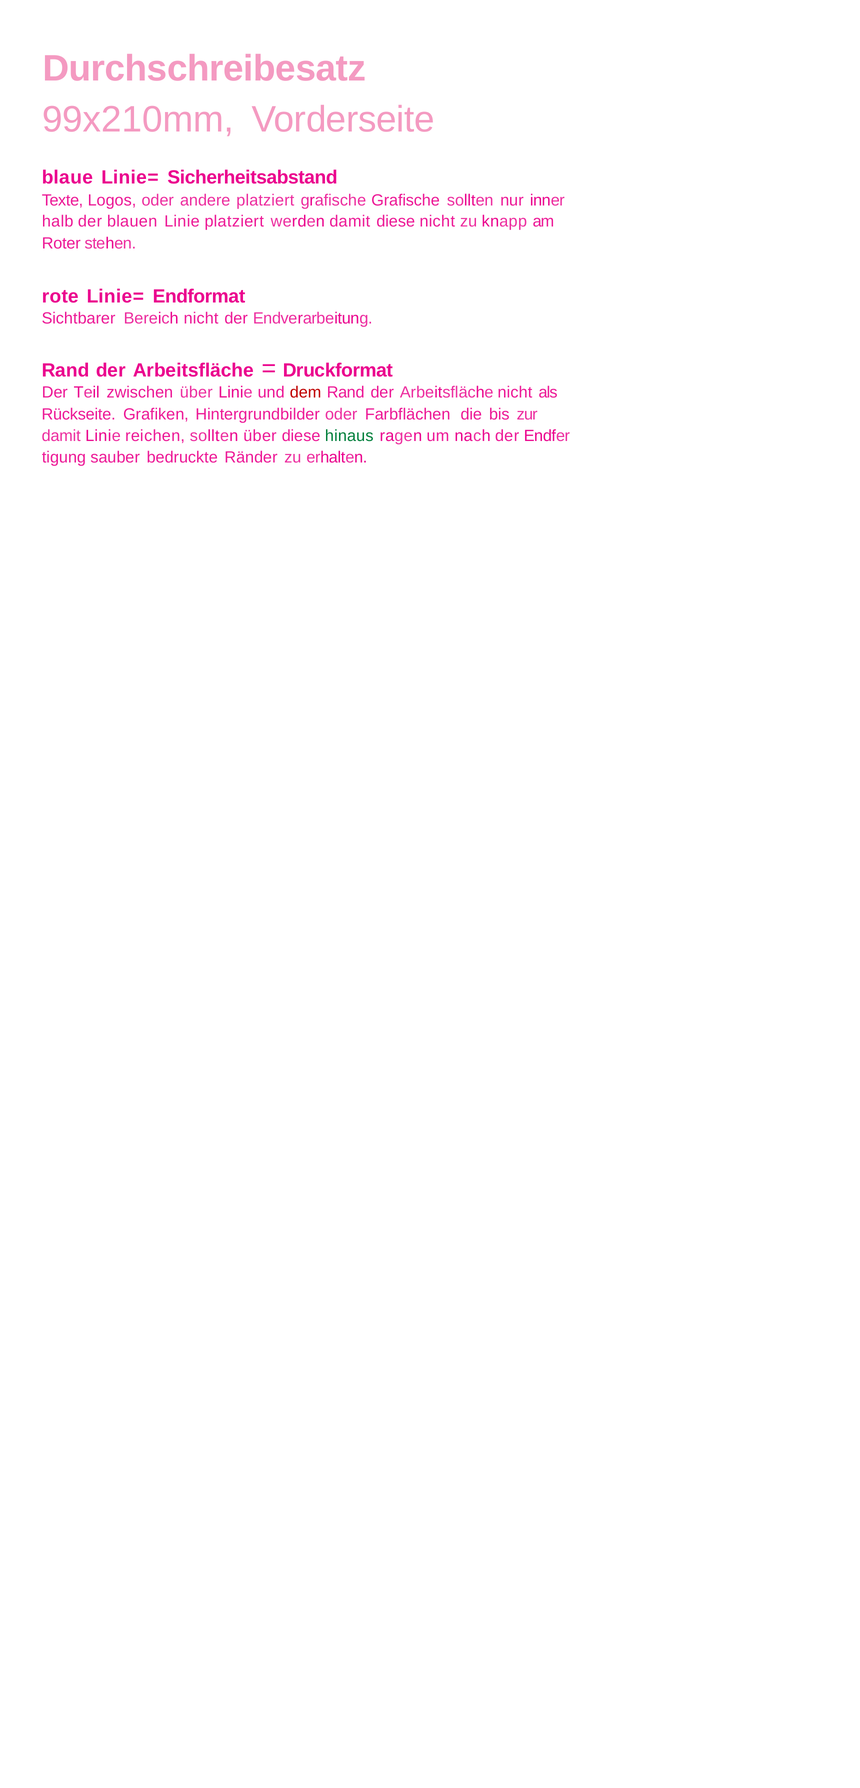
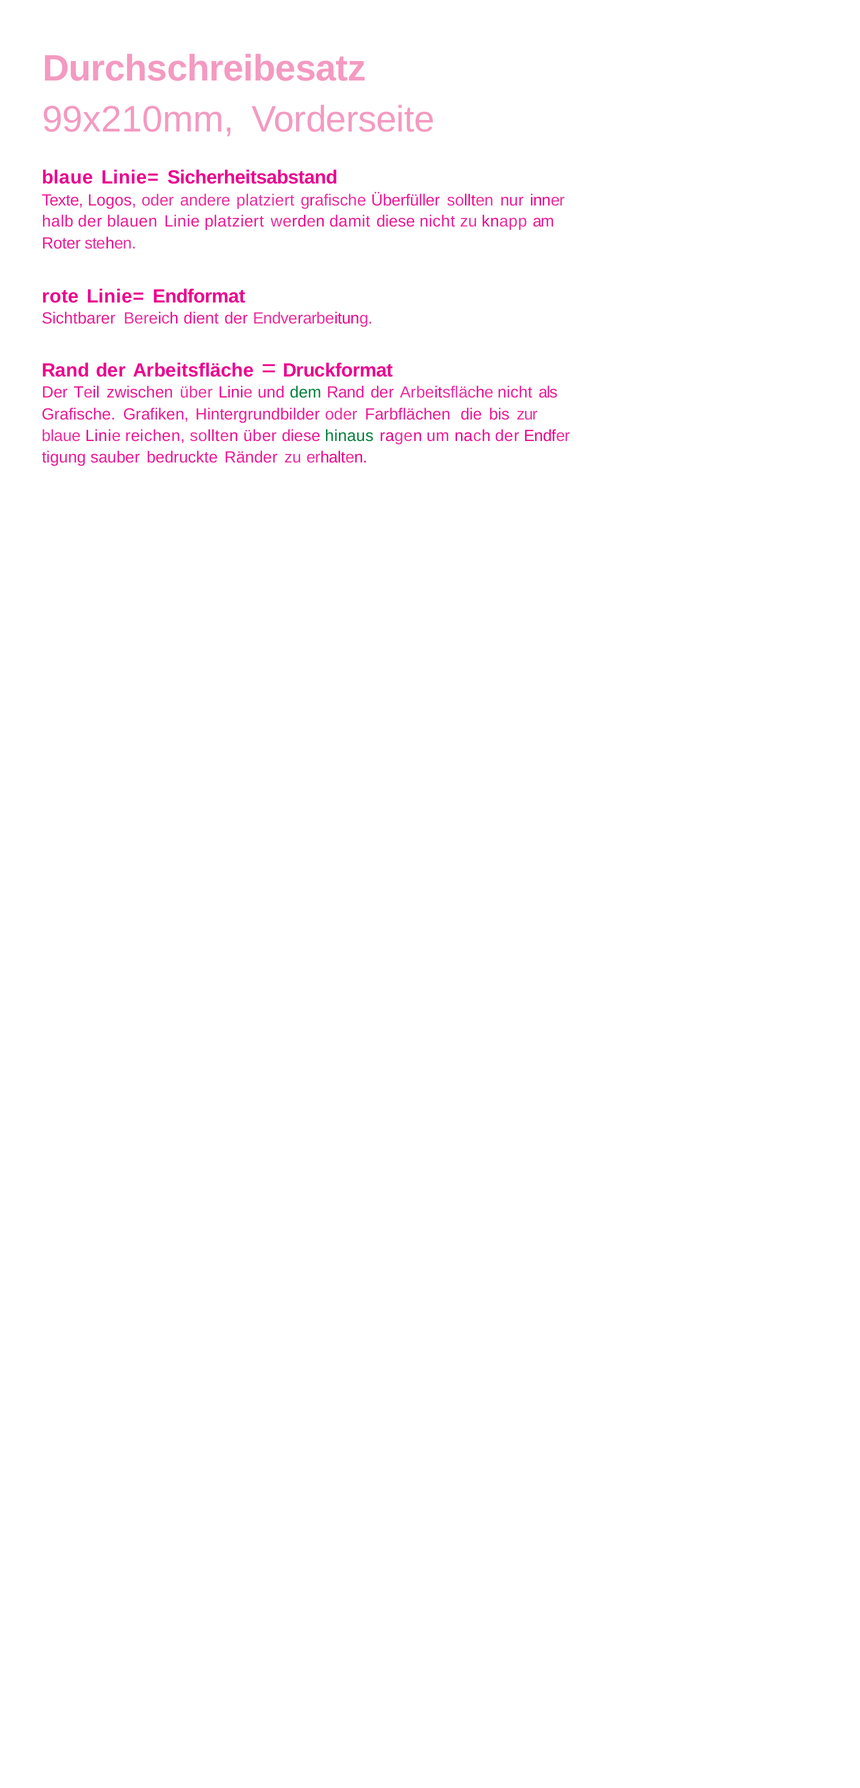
grafische Grafische: Grafische -> Überfüller
Bereich nicht: nicht -> dient
dem colour: red -> green
Rückseite at (79, 414): Rückseite -> Grafische
damit at (61, 436): damit -> blaue
